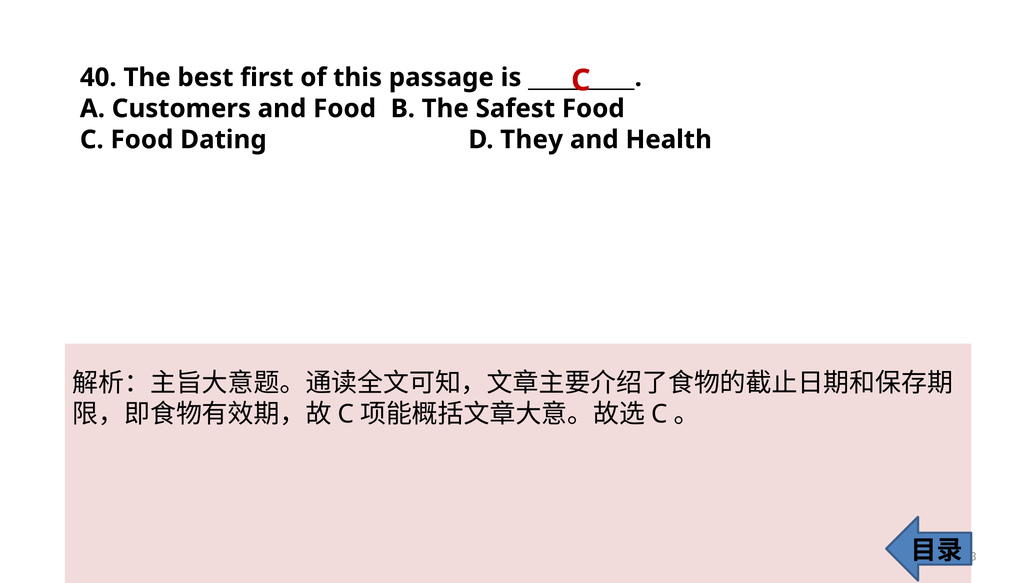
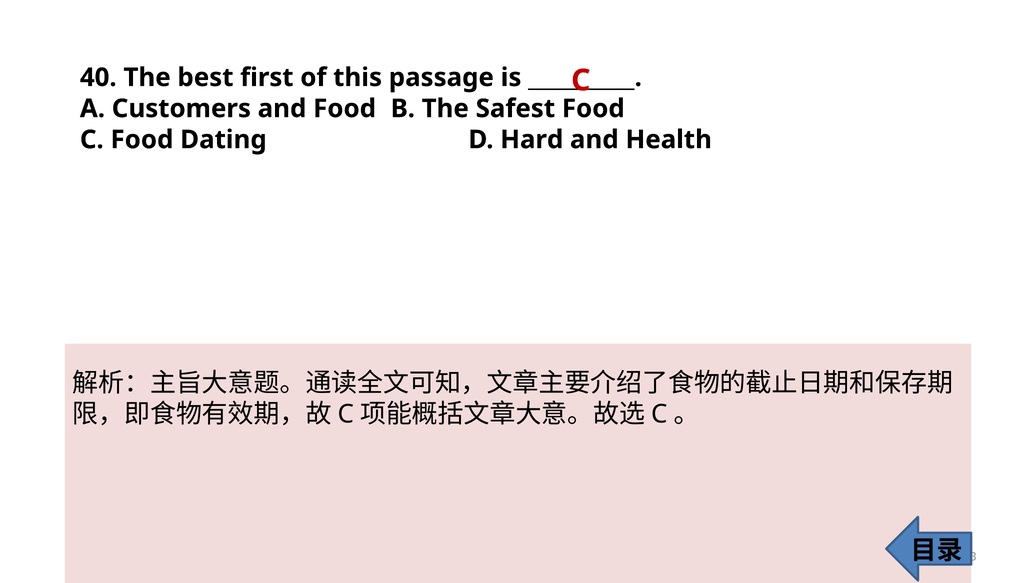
They: They -> Hard
